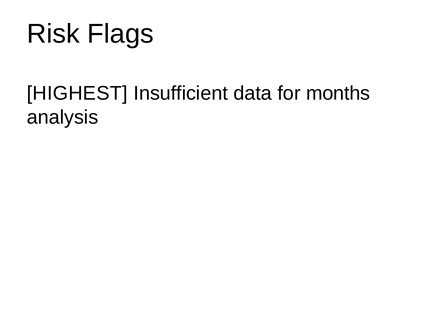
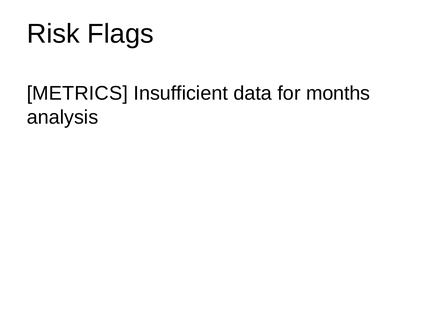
HIGHEST: HIGHEST -> METRICS
